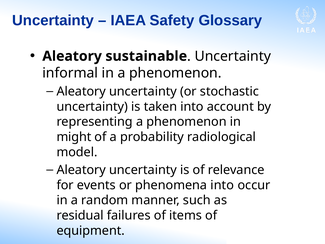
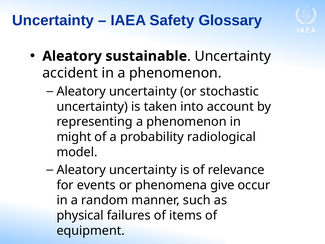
informal: informal -> accident
phenomena into: into -> give
residual: residual -> physical
